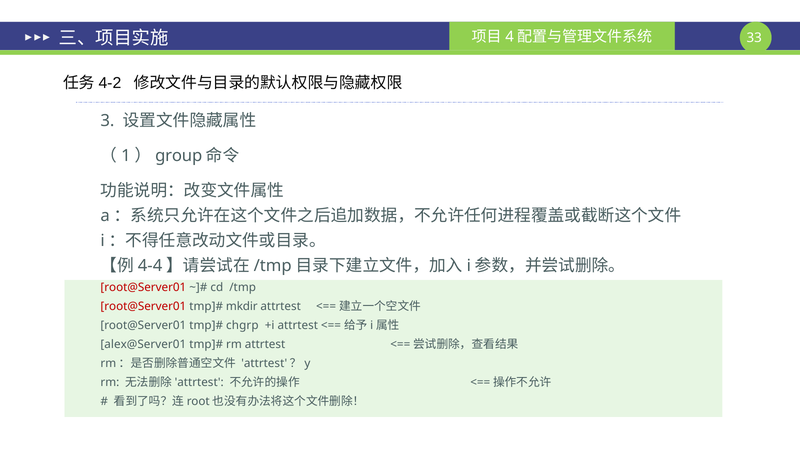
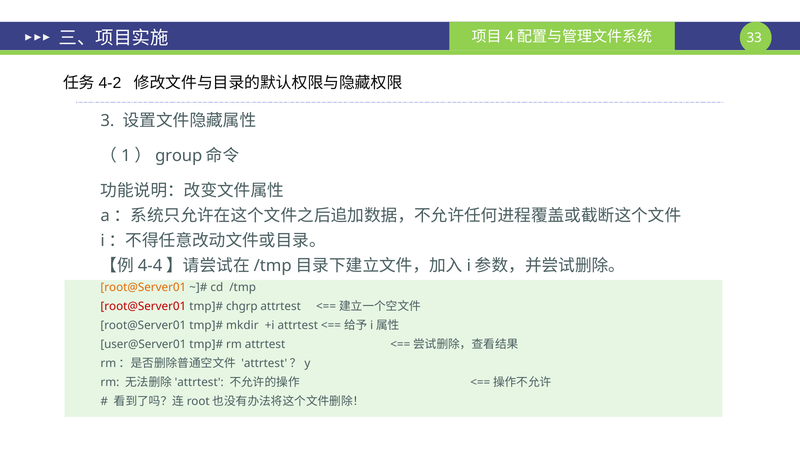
root@Server01 at (143, 287) colour: red -> orange
mkdir: mkdir -> chgrp
chgrp: chgrp -> mkdir
alex@Server01: alex@Server01 -> user@Server01
